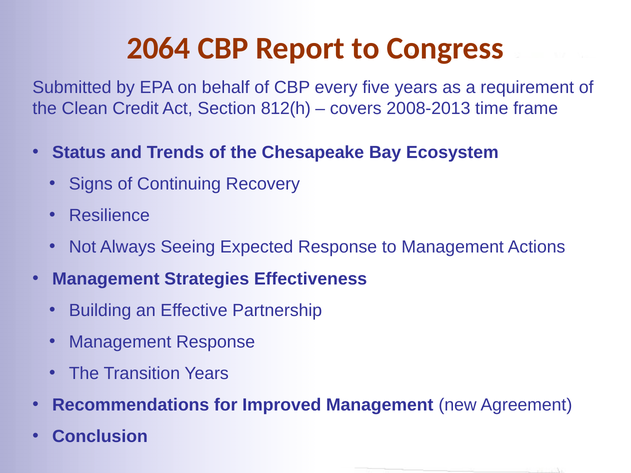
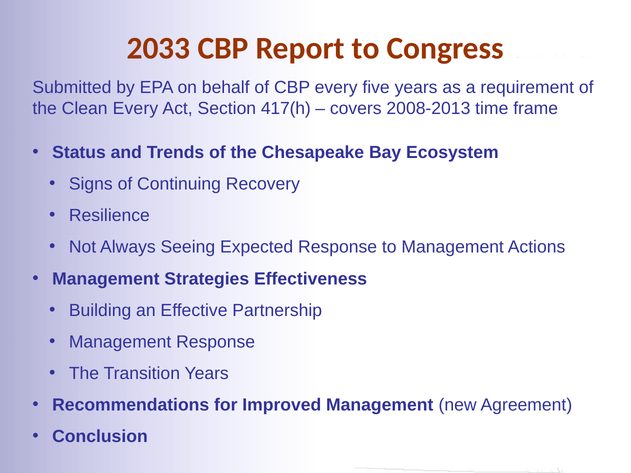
2064: 2064 -> 2033
Clean Credit: Credit -> Every
812(h: 812(h -> 417(h
